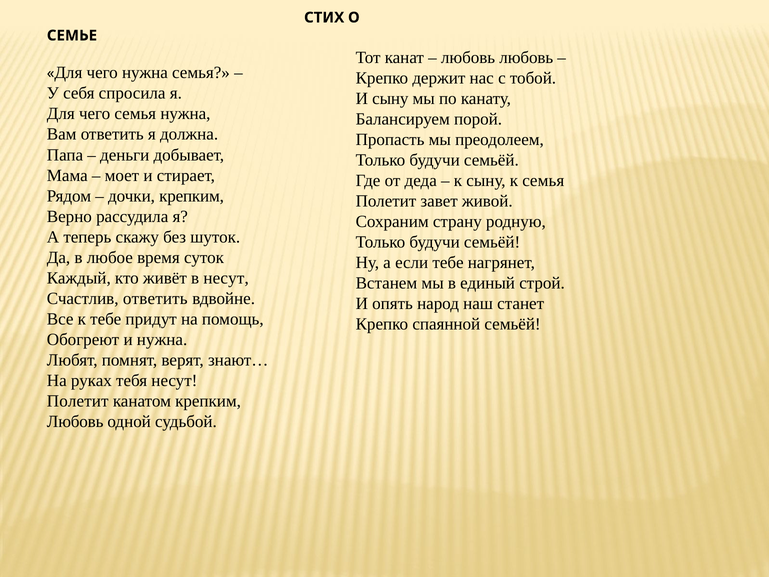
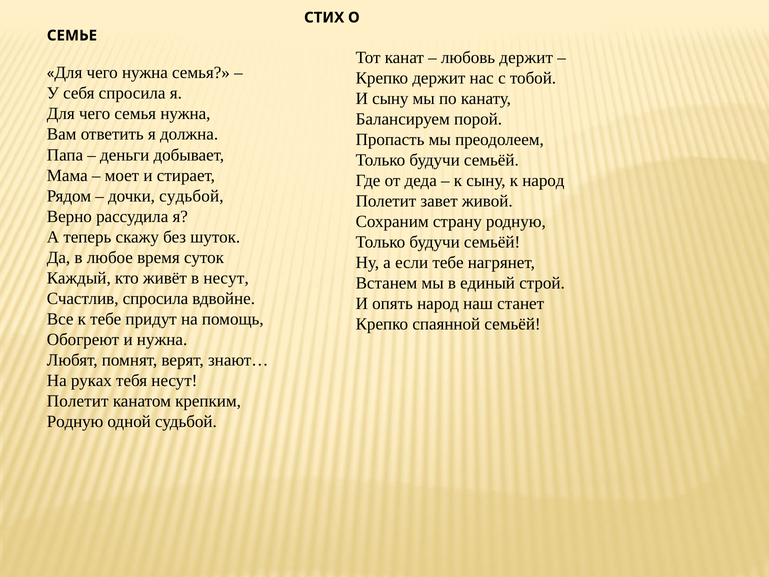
любовь любовь: любовь -> держит
к семья: семья -> народ
дочки крепким: крепким -> судьбой
Счастлив ответить: ответить -> спросила
Любовь at (75, 421): Любовь -> Родную
